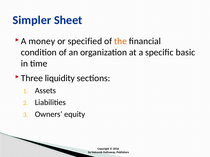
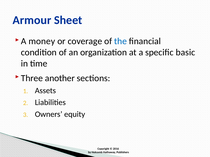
Simpler: Simpler -> Armour
specified: specified -> coverage
the colour: orange -> blue
liquidity: liquidity -> another
